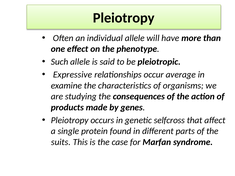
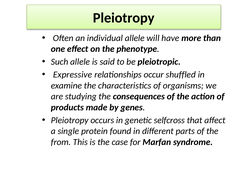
average: average -> shuffled
suits: suits -> from
